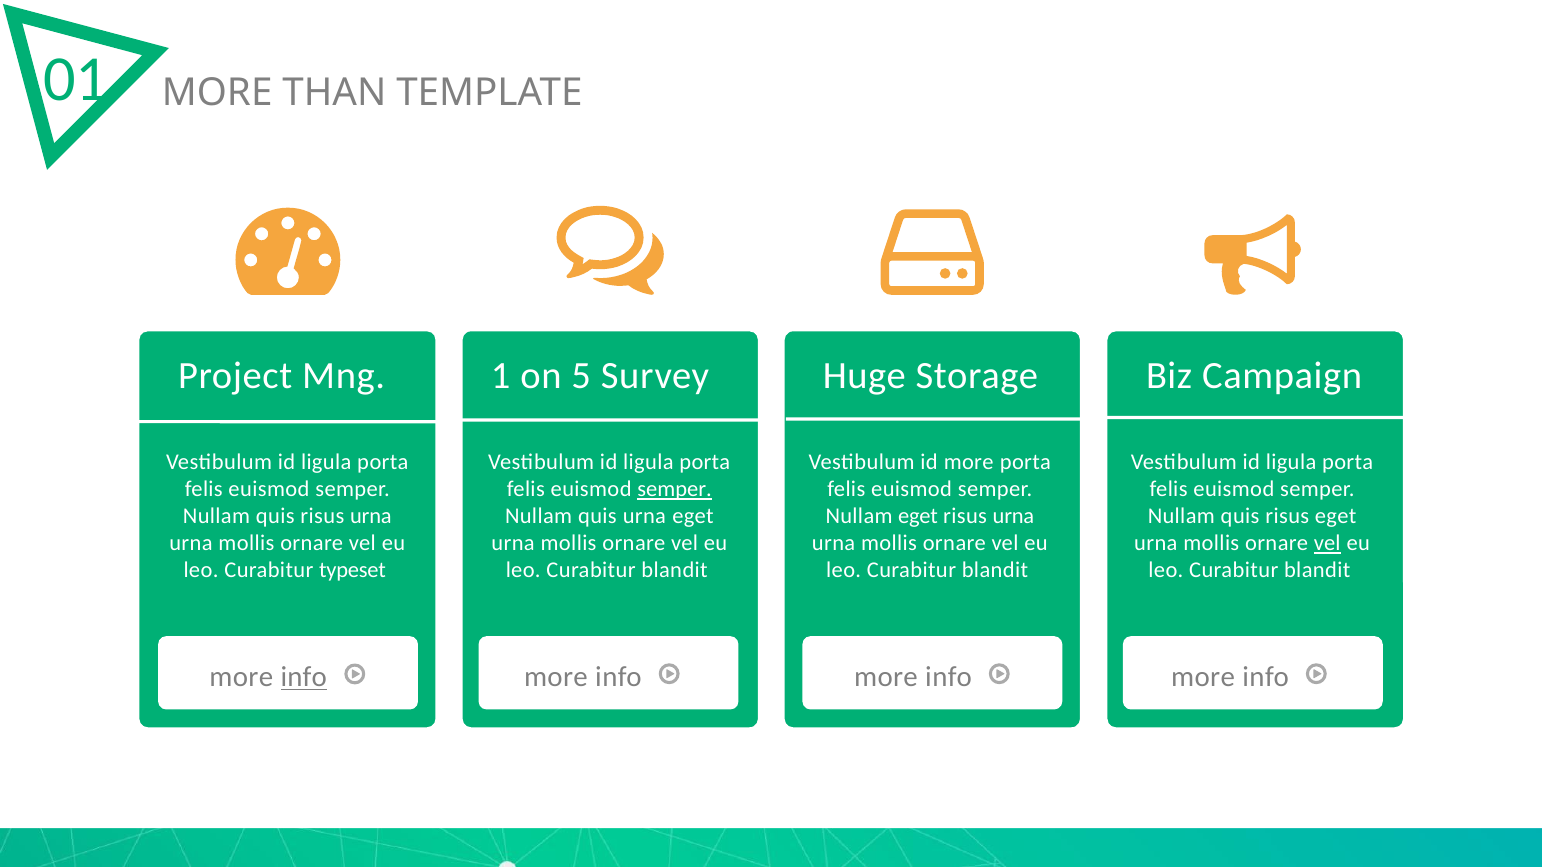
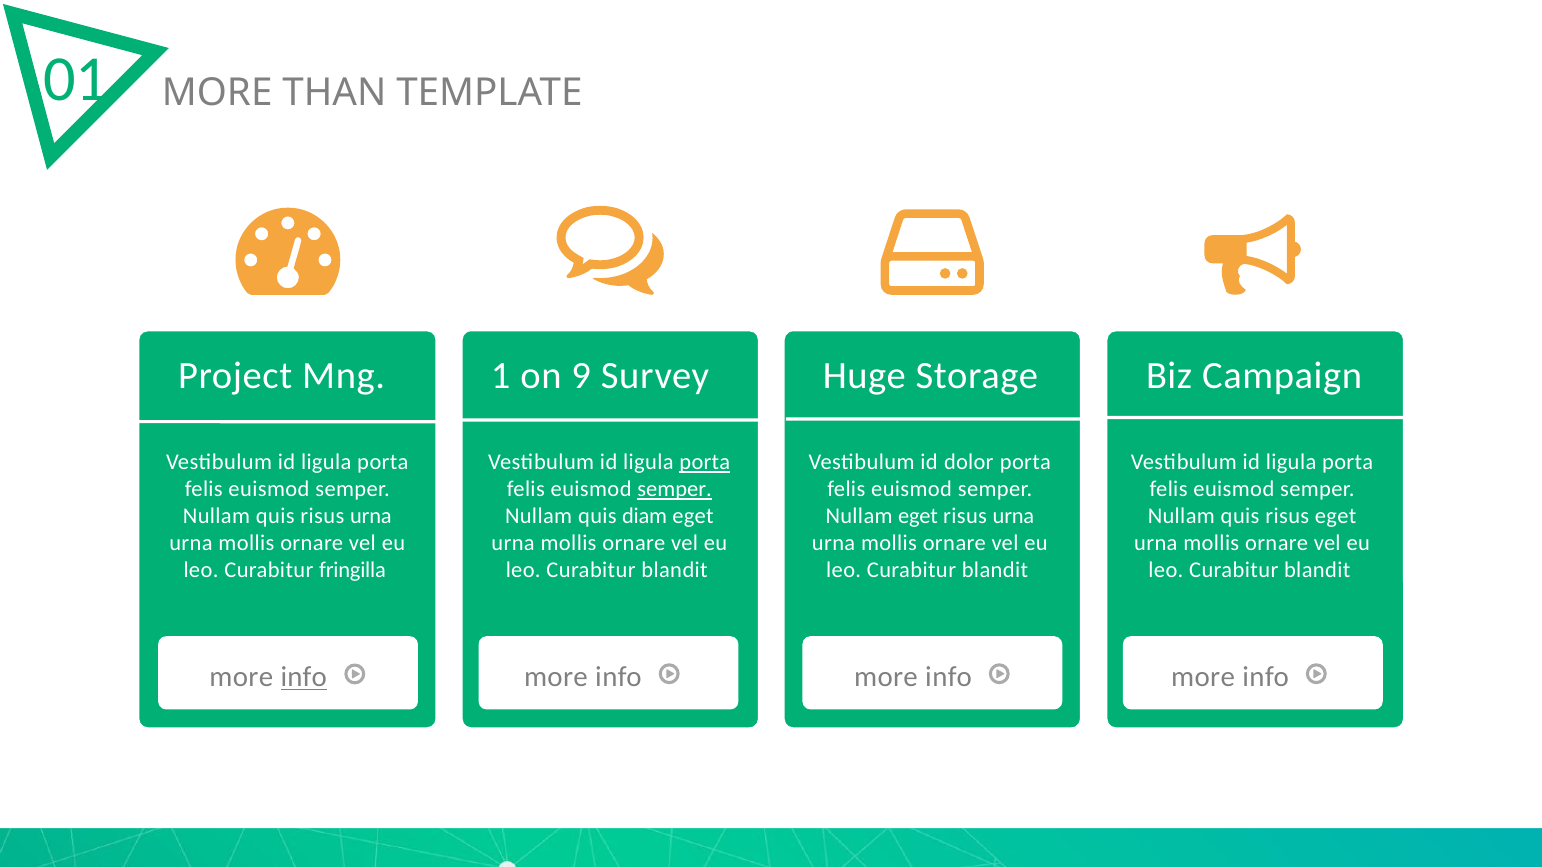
5: 5 -> 9
porta at (705, 462) underline: none -> present
id more: more -> dolor
quis urna: urna -> diam
vel at (1327, 543) underline: present -> none
typeset: typeset -> fringilla
